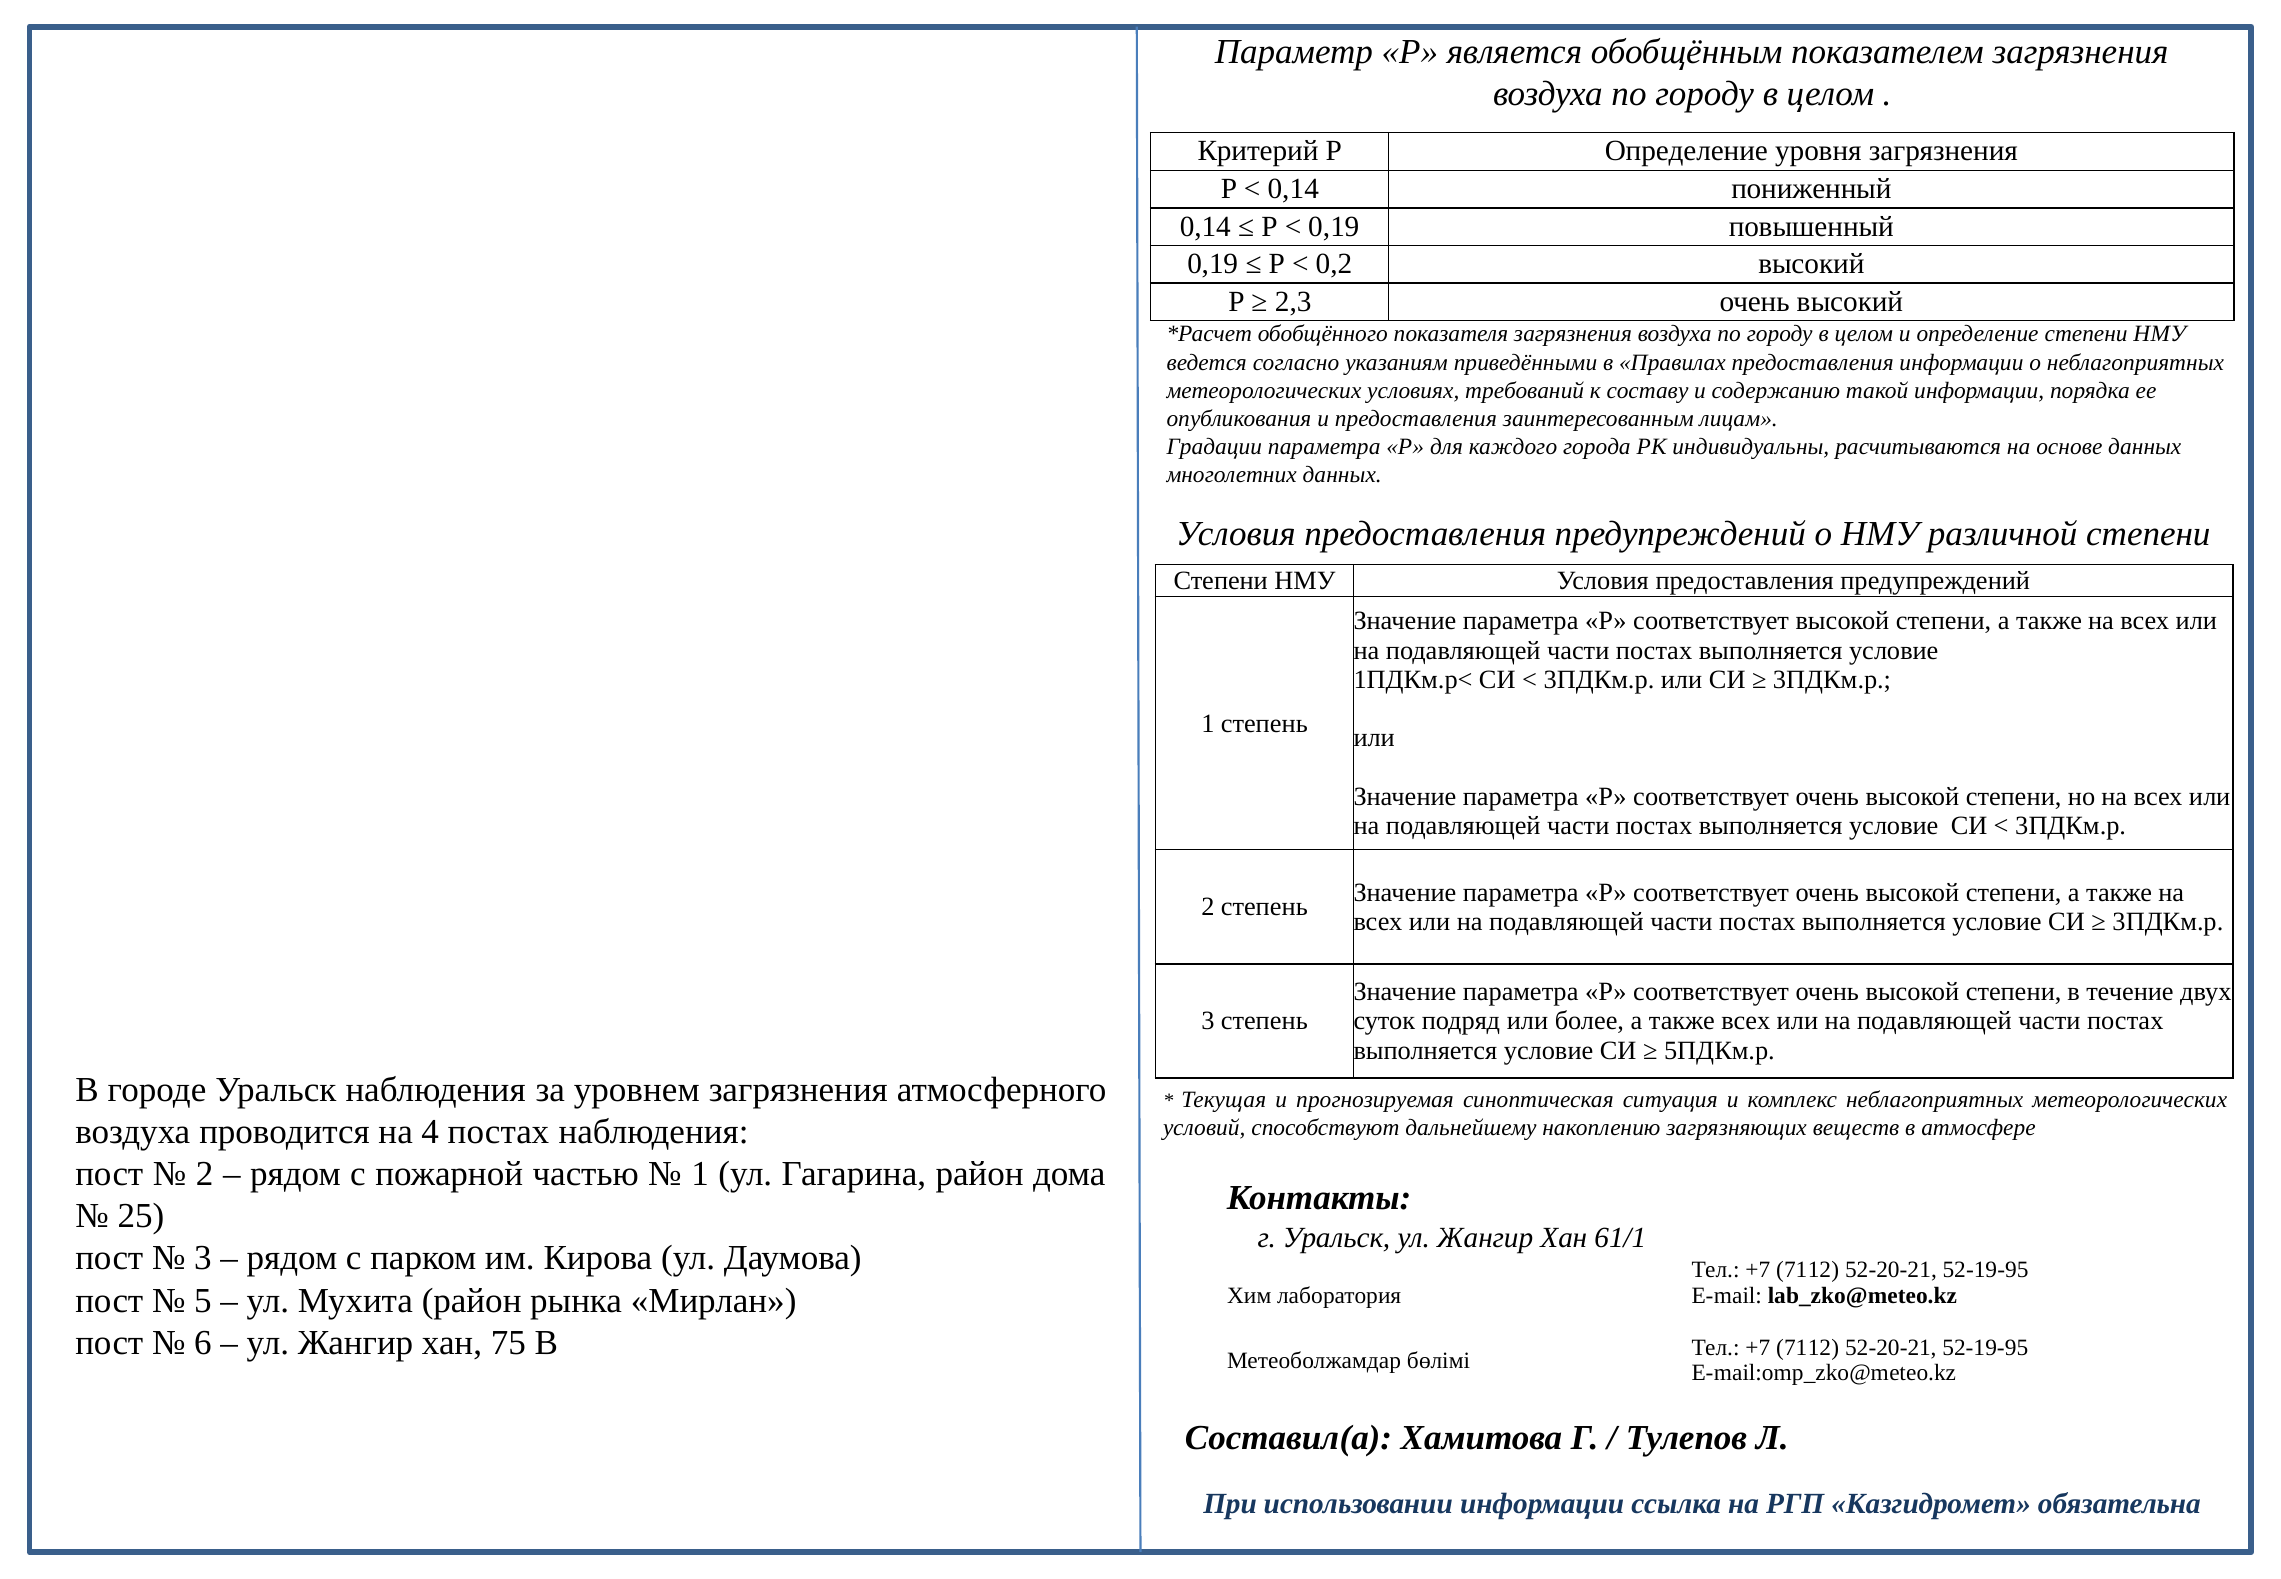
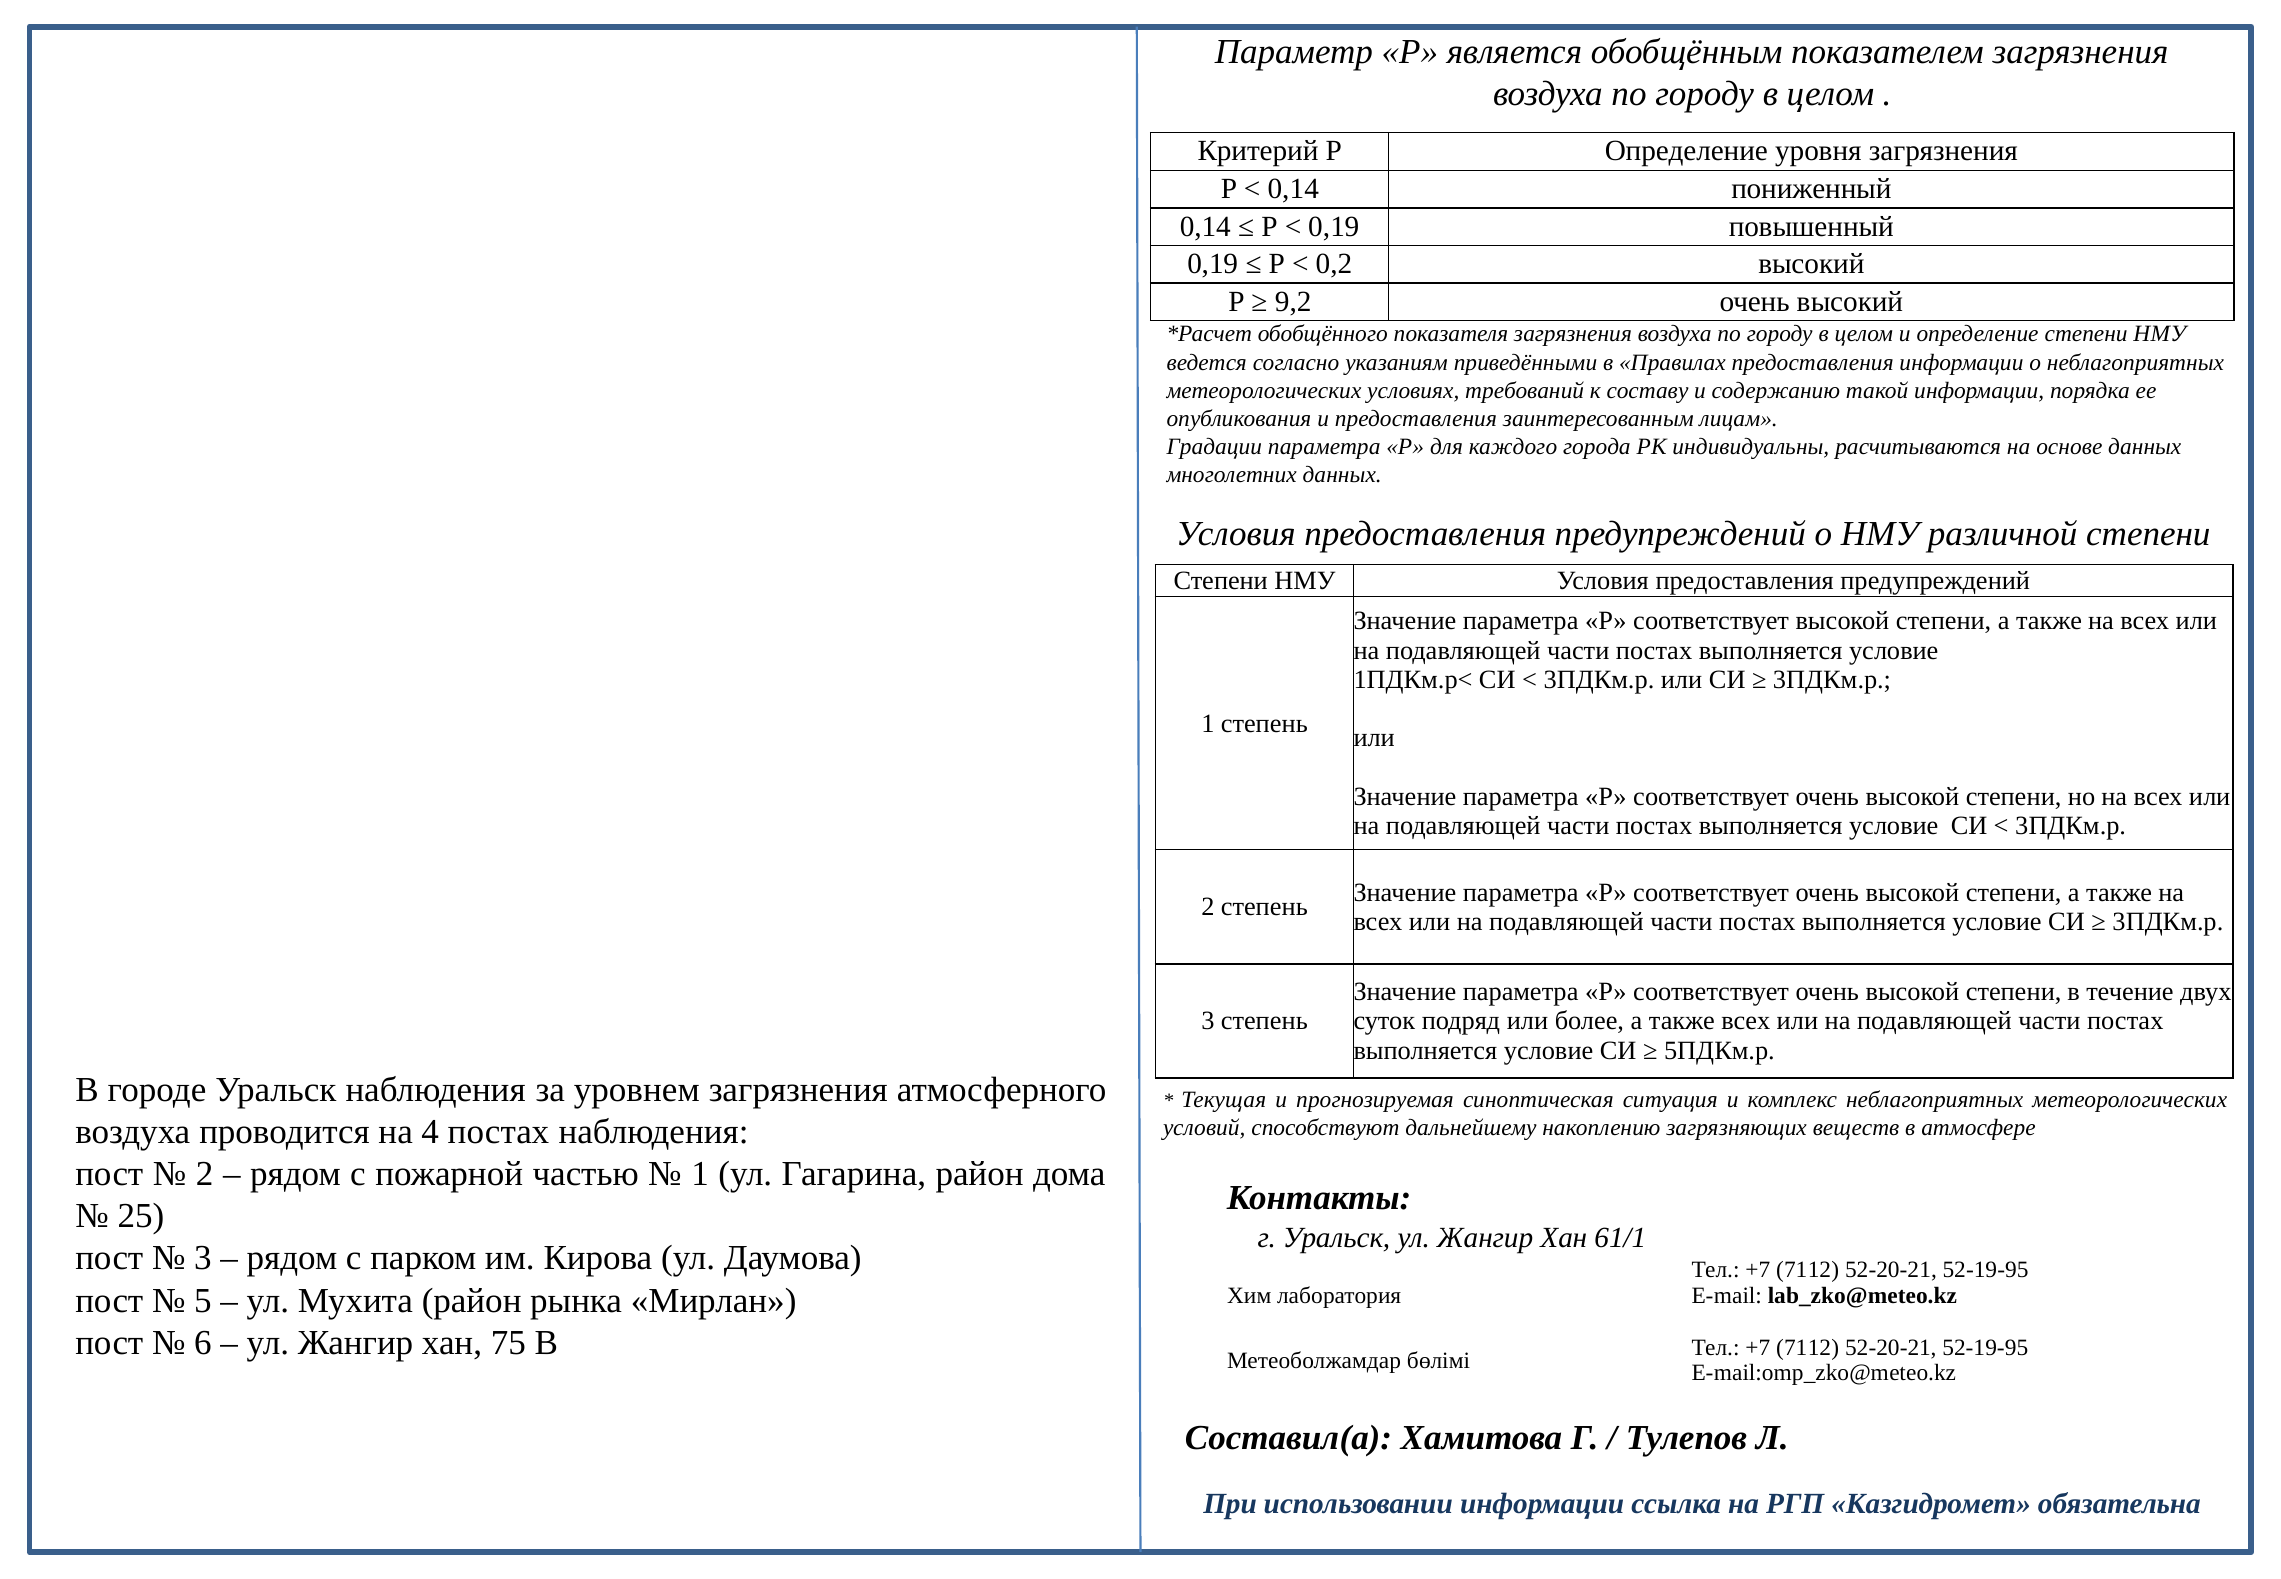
2,3: 2,3 -> 9,2
